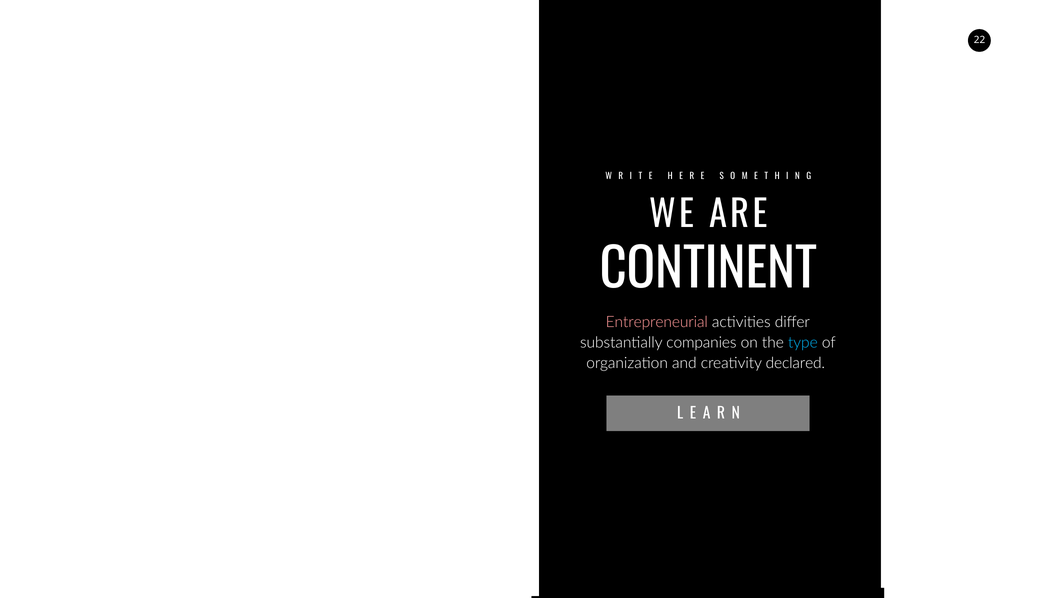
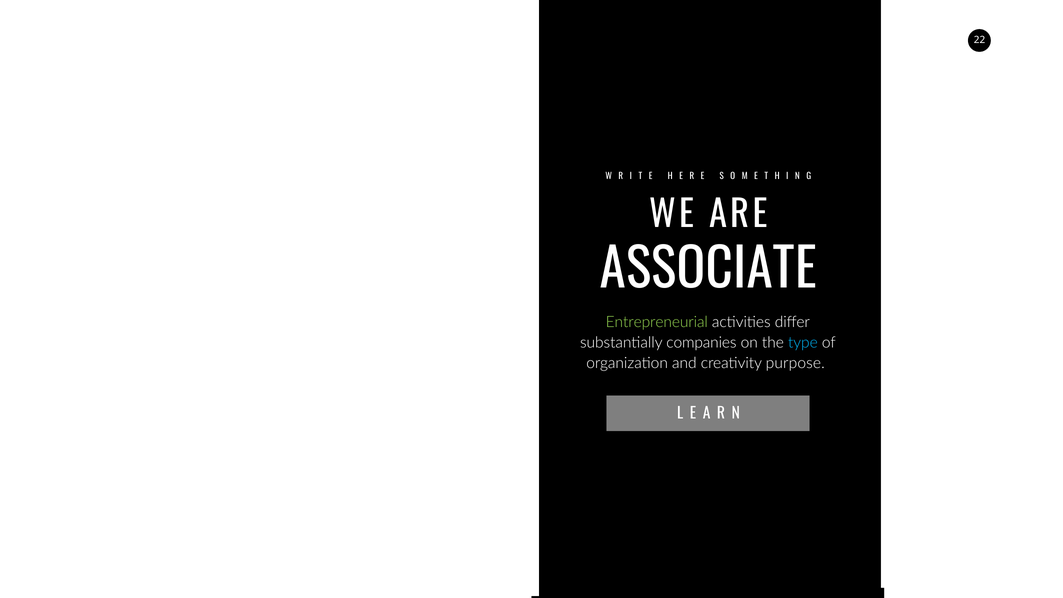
CONTINENT: CONTINENT -> ASSOCIATE
Entrepreneurial colour: pink -> light green
declared: declared -> purpose
